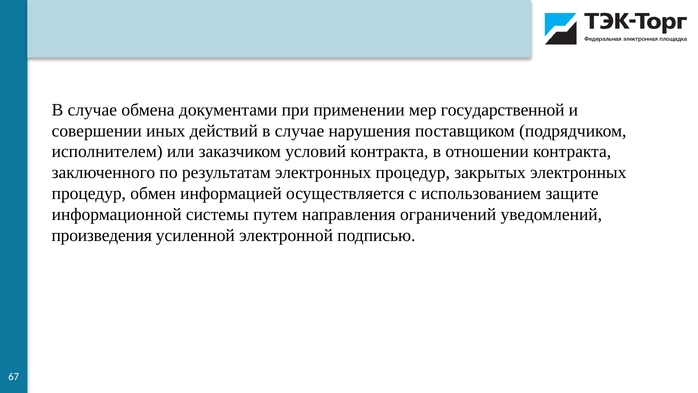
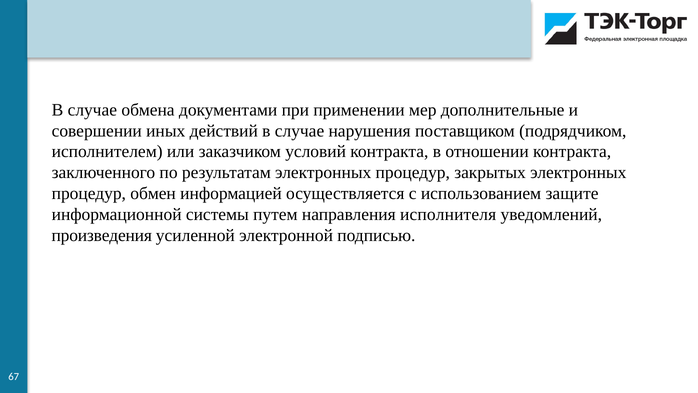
государственной: государственной -> дополнительные
ограничений: ограничений -> исполнителя
